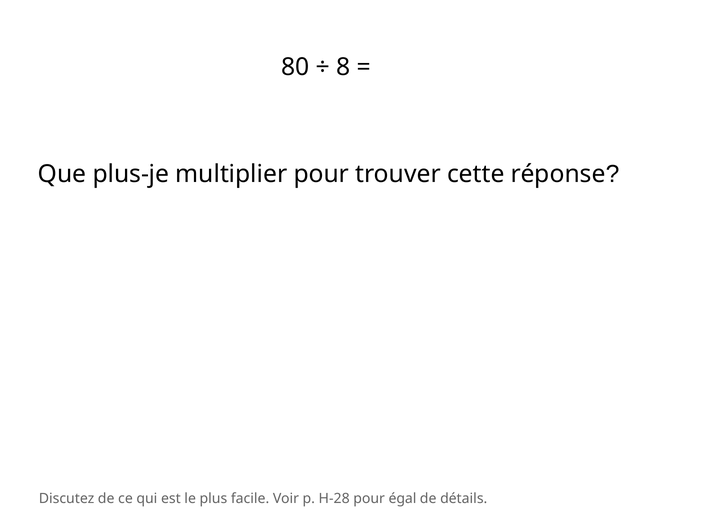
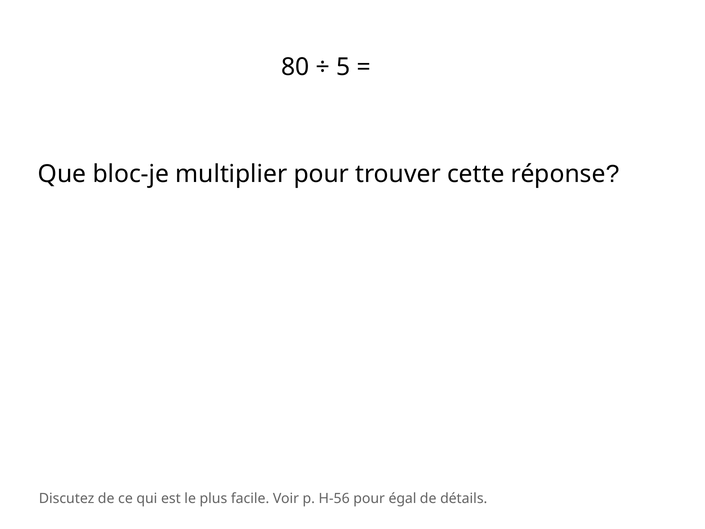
8: 8 -> 5
plus-je: plus-je -> bloc-je
H-28: H-28 -> H-56
